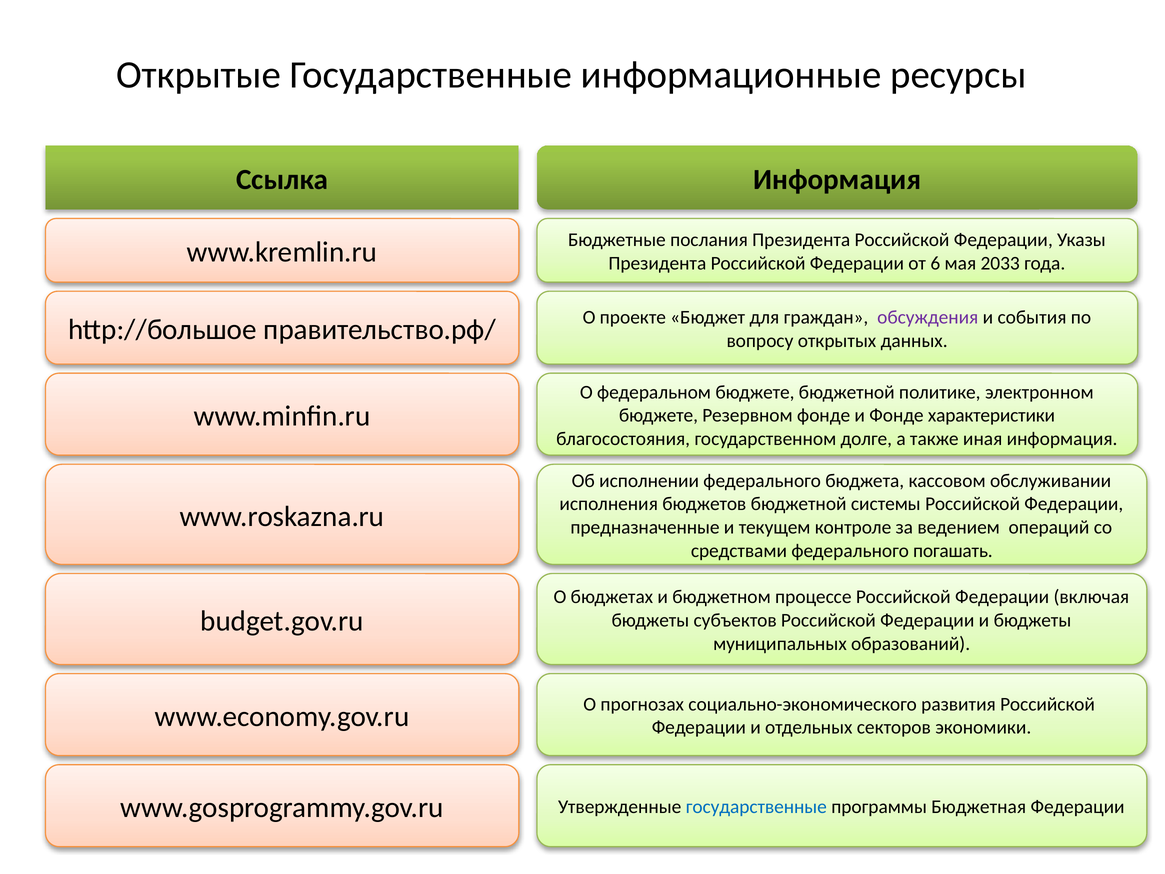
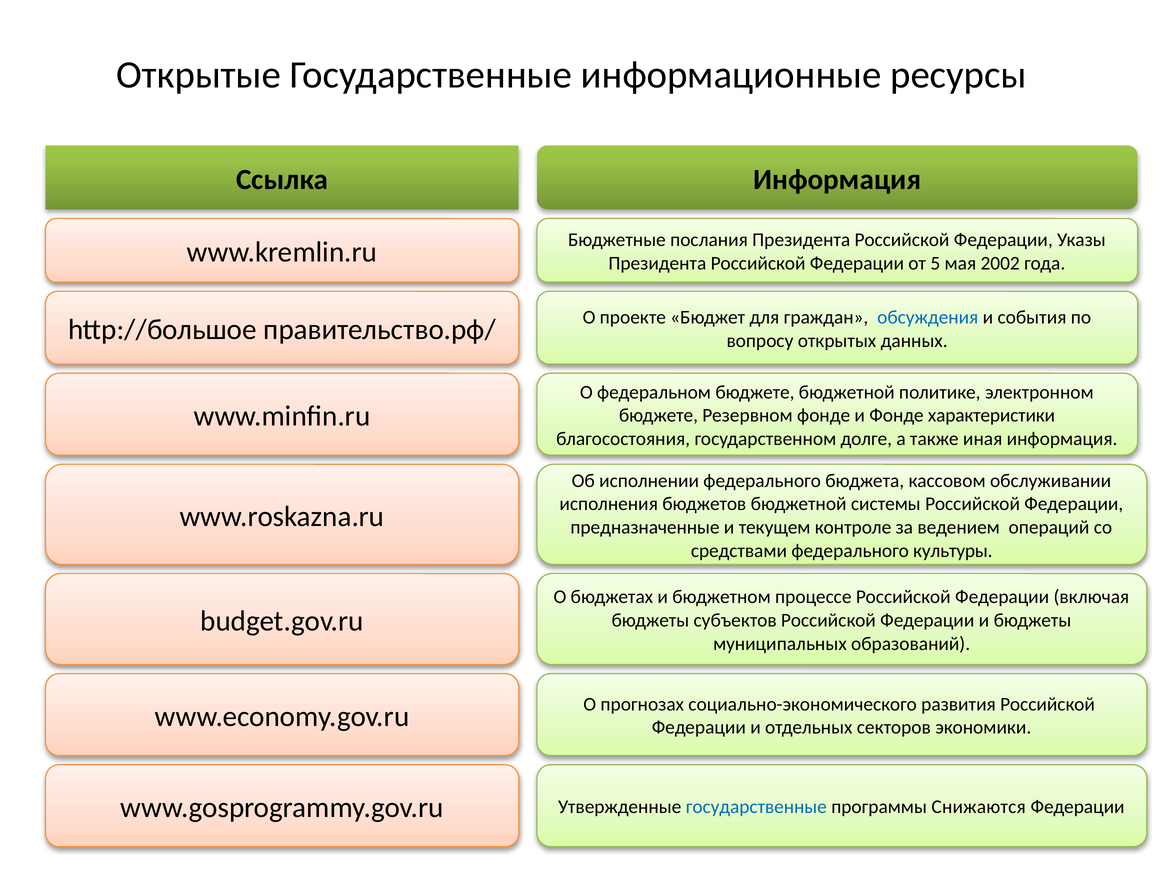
6: 6 -> 5
2033: 2033 -> 2002
обсуждения colour: purple -> blue
погашать: погашать -> культуры
Бюджетная: Бюджетная -> Снижаются
